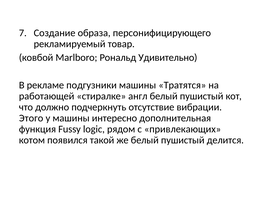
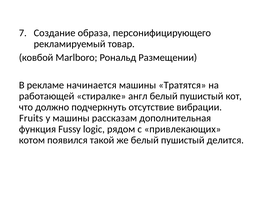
Удивительно: Удивительно -> Размещении
подгузники: подгузники -> начинается
Этого: Этого -> Fruits
интересно: интересно -> рассказам
